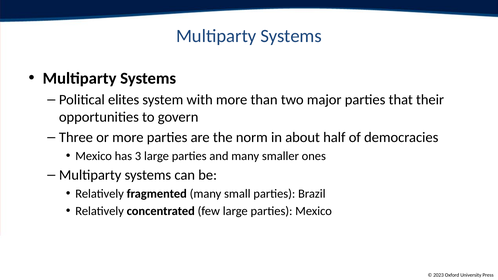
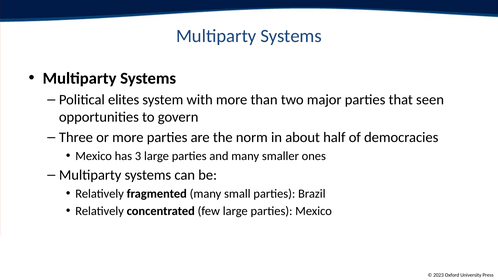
their: their -> seen
